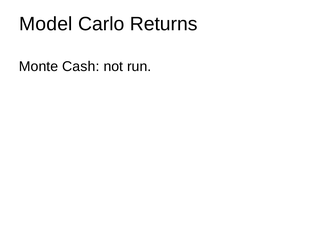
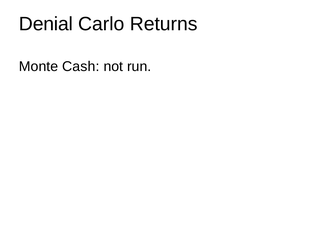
Model: Model -> Denial
